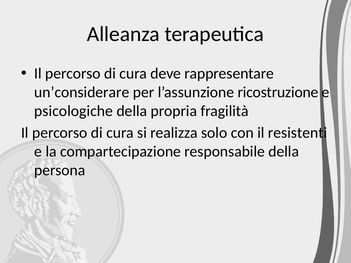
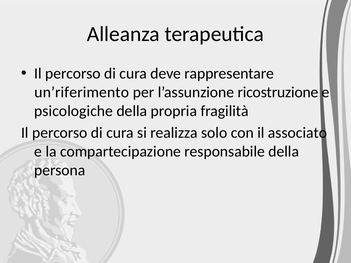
un’considerare: un’considerare -> un’riferimento
resistenti: resistenti -> associato
